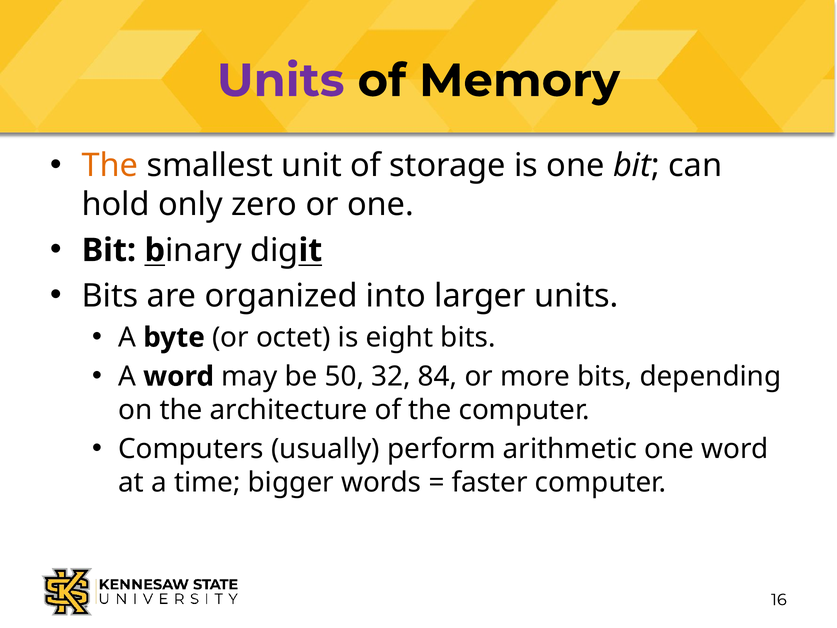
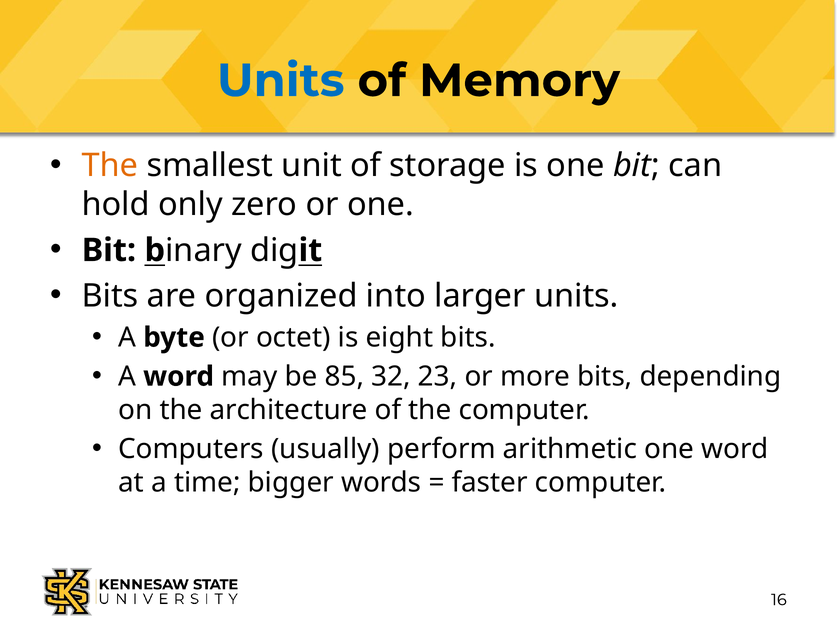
Units at (281, 81) colour: purple -> blue
50: 50 -> 85
84: 84 -> 23
